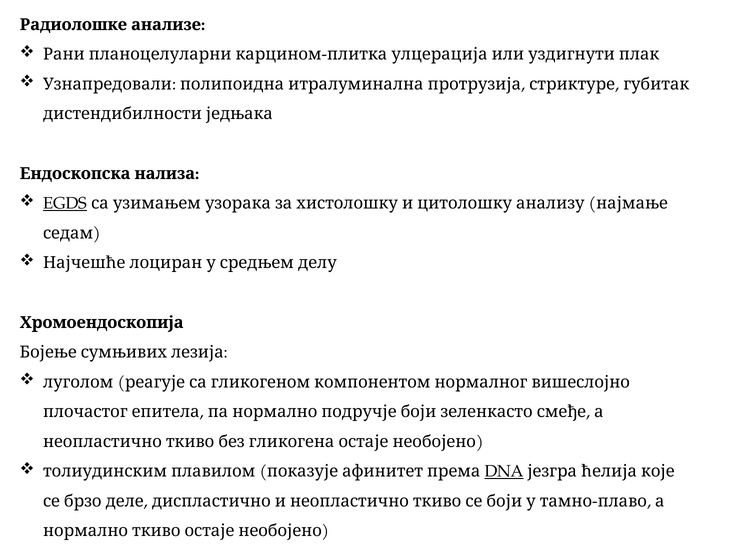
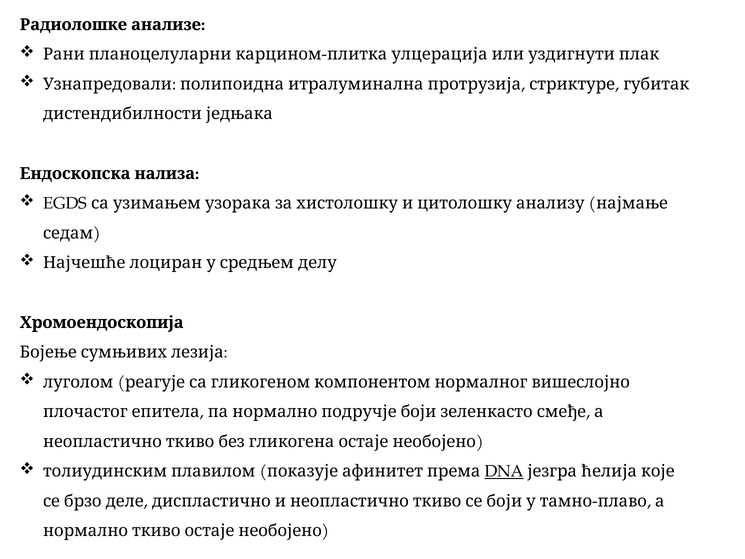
EGDS underline: present -> none
